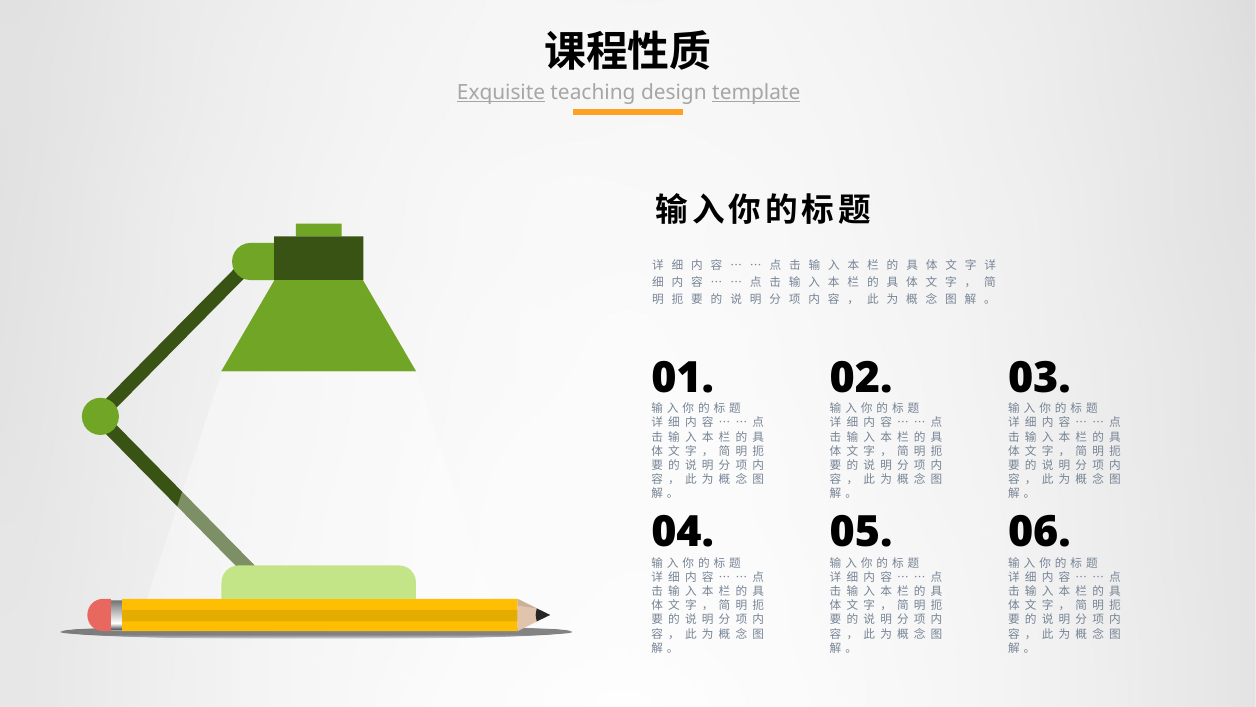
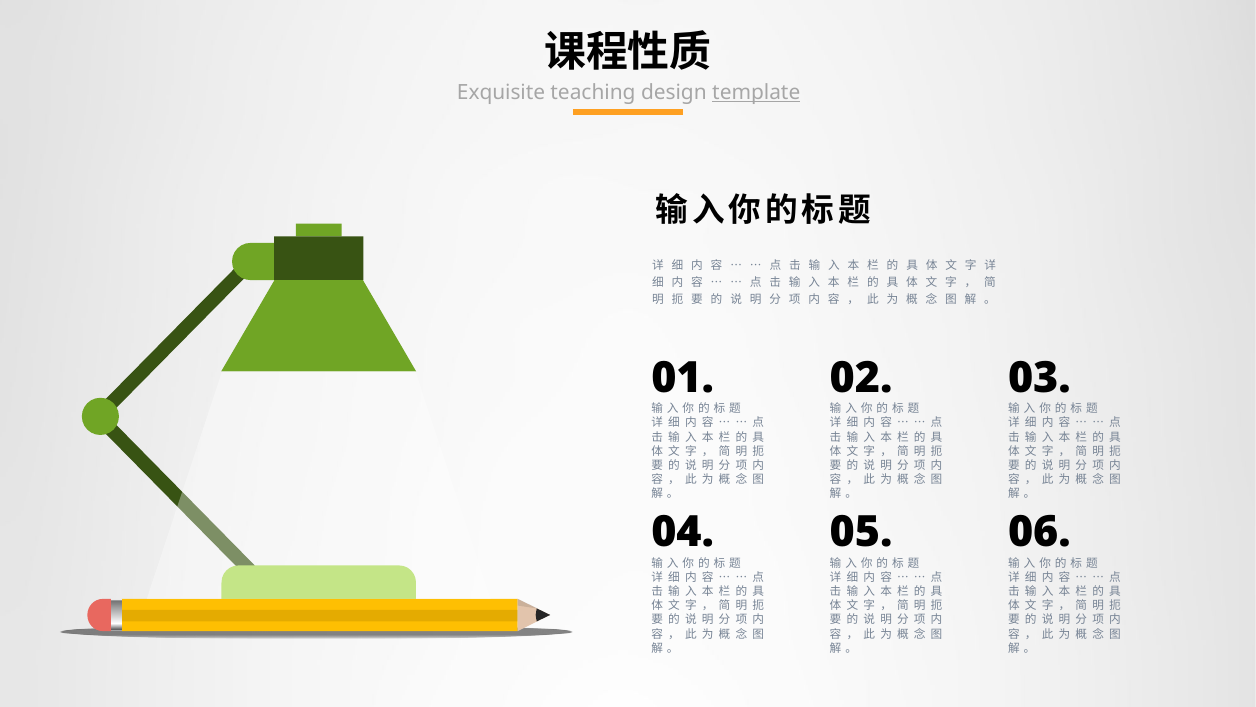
Exquisite underline: present -> none
